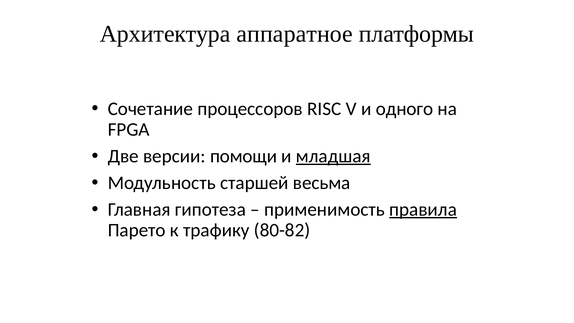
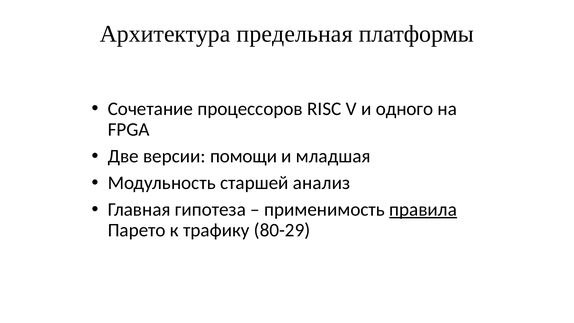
аппаратное: аппаратное -> предельная
младшая underline: present -> none
весьма: весьма -> анализ
80-82: 80-82 -> 80-29
